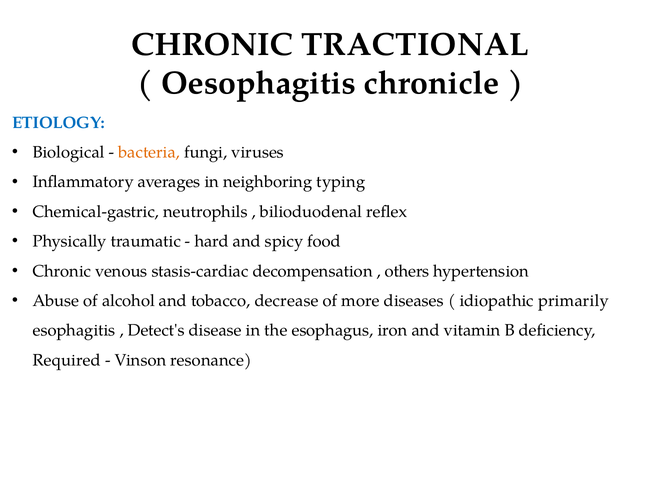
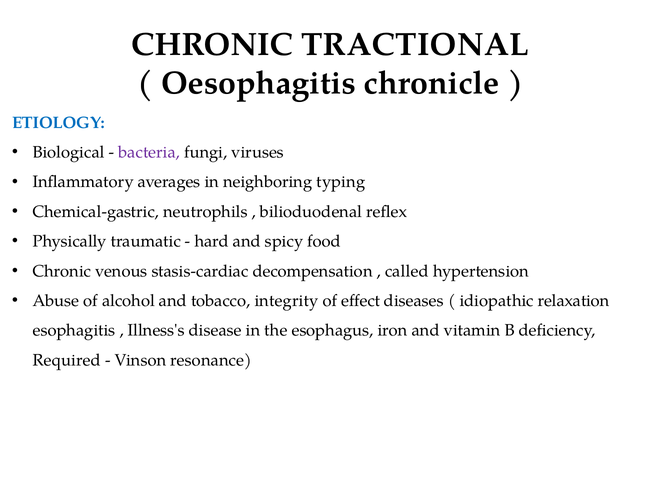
bacteria colour: orange -> purple
others: others -> called
decrease: decrease -> integrity
more: more -> effect
primarily: primarily -> relaxation
Detect's: Detect's -> Illness's
